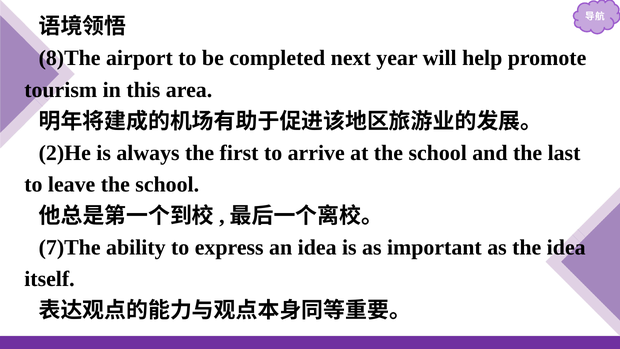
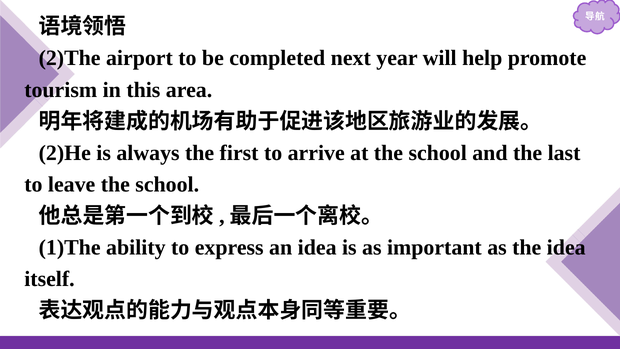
8)The: 8)The -> 2)The
7)The: 7)The -> 1)The
